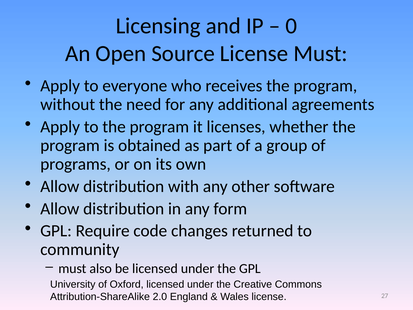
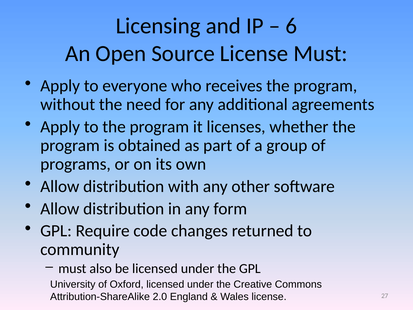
0: 0 -> 6
